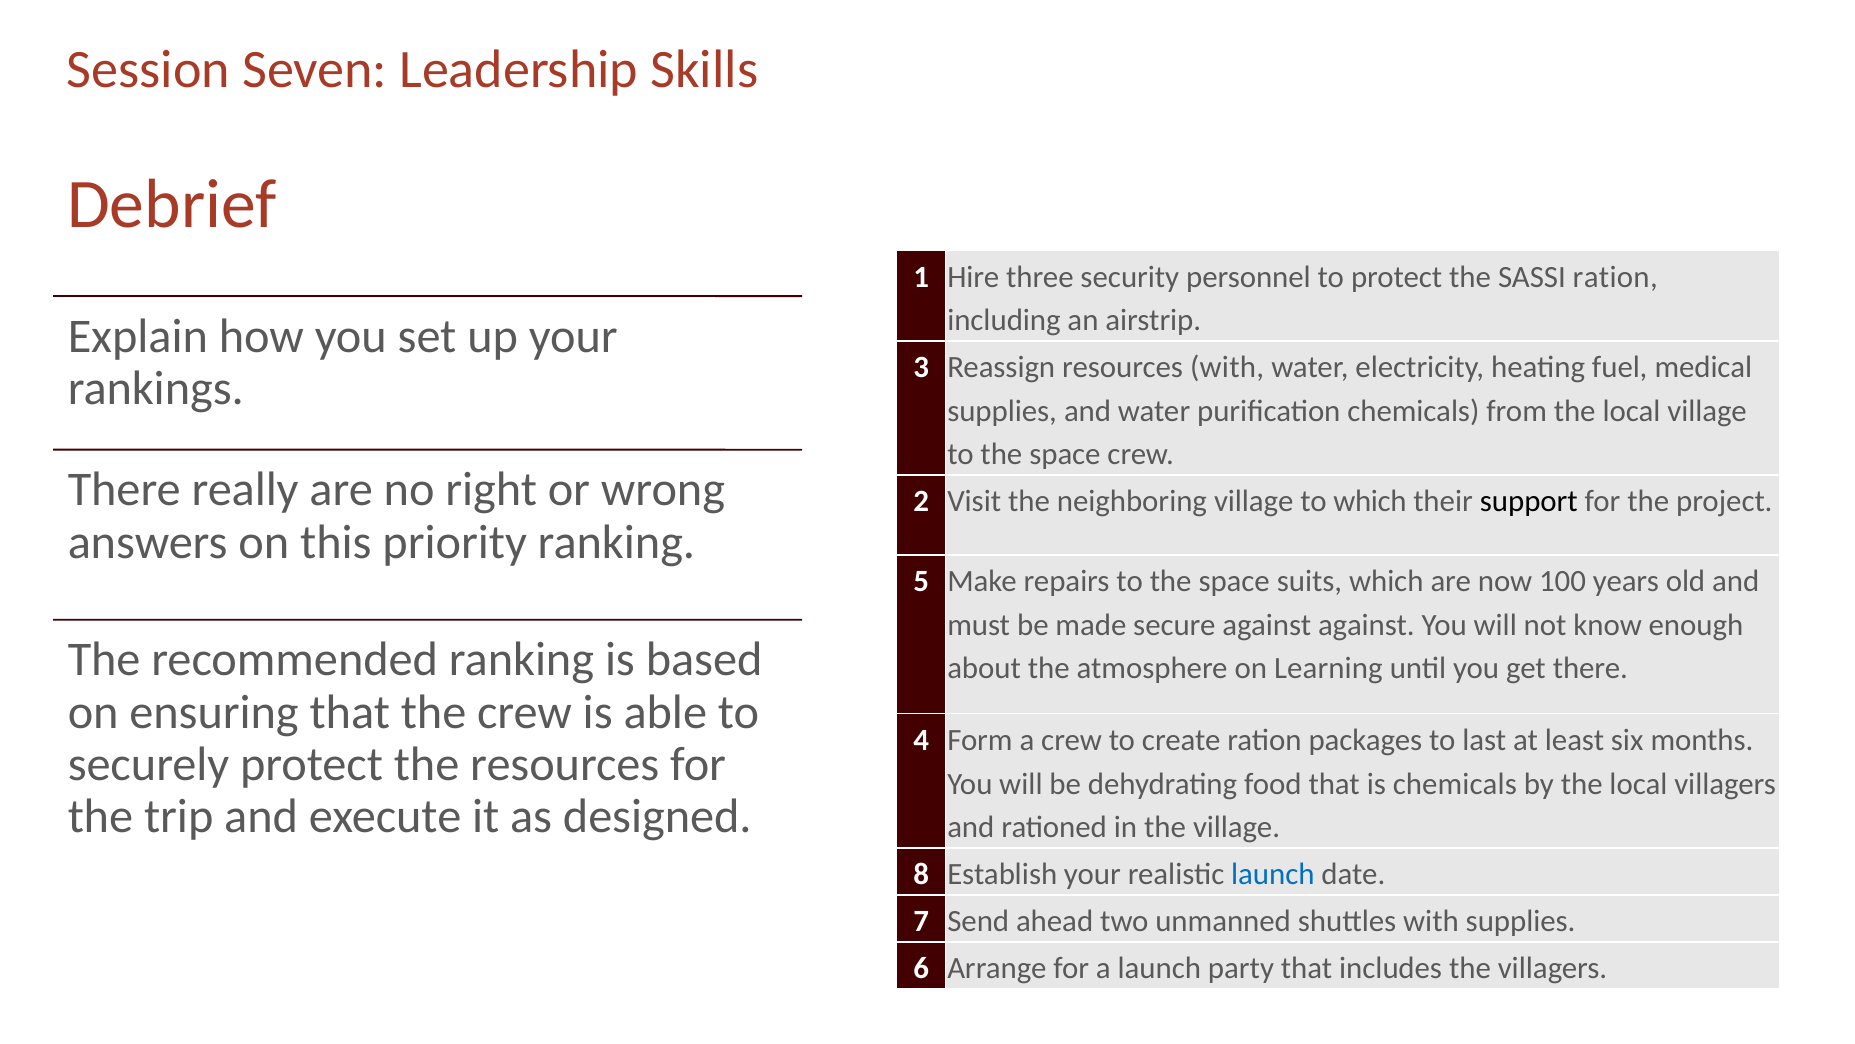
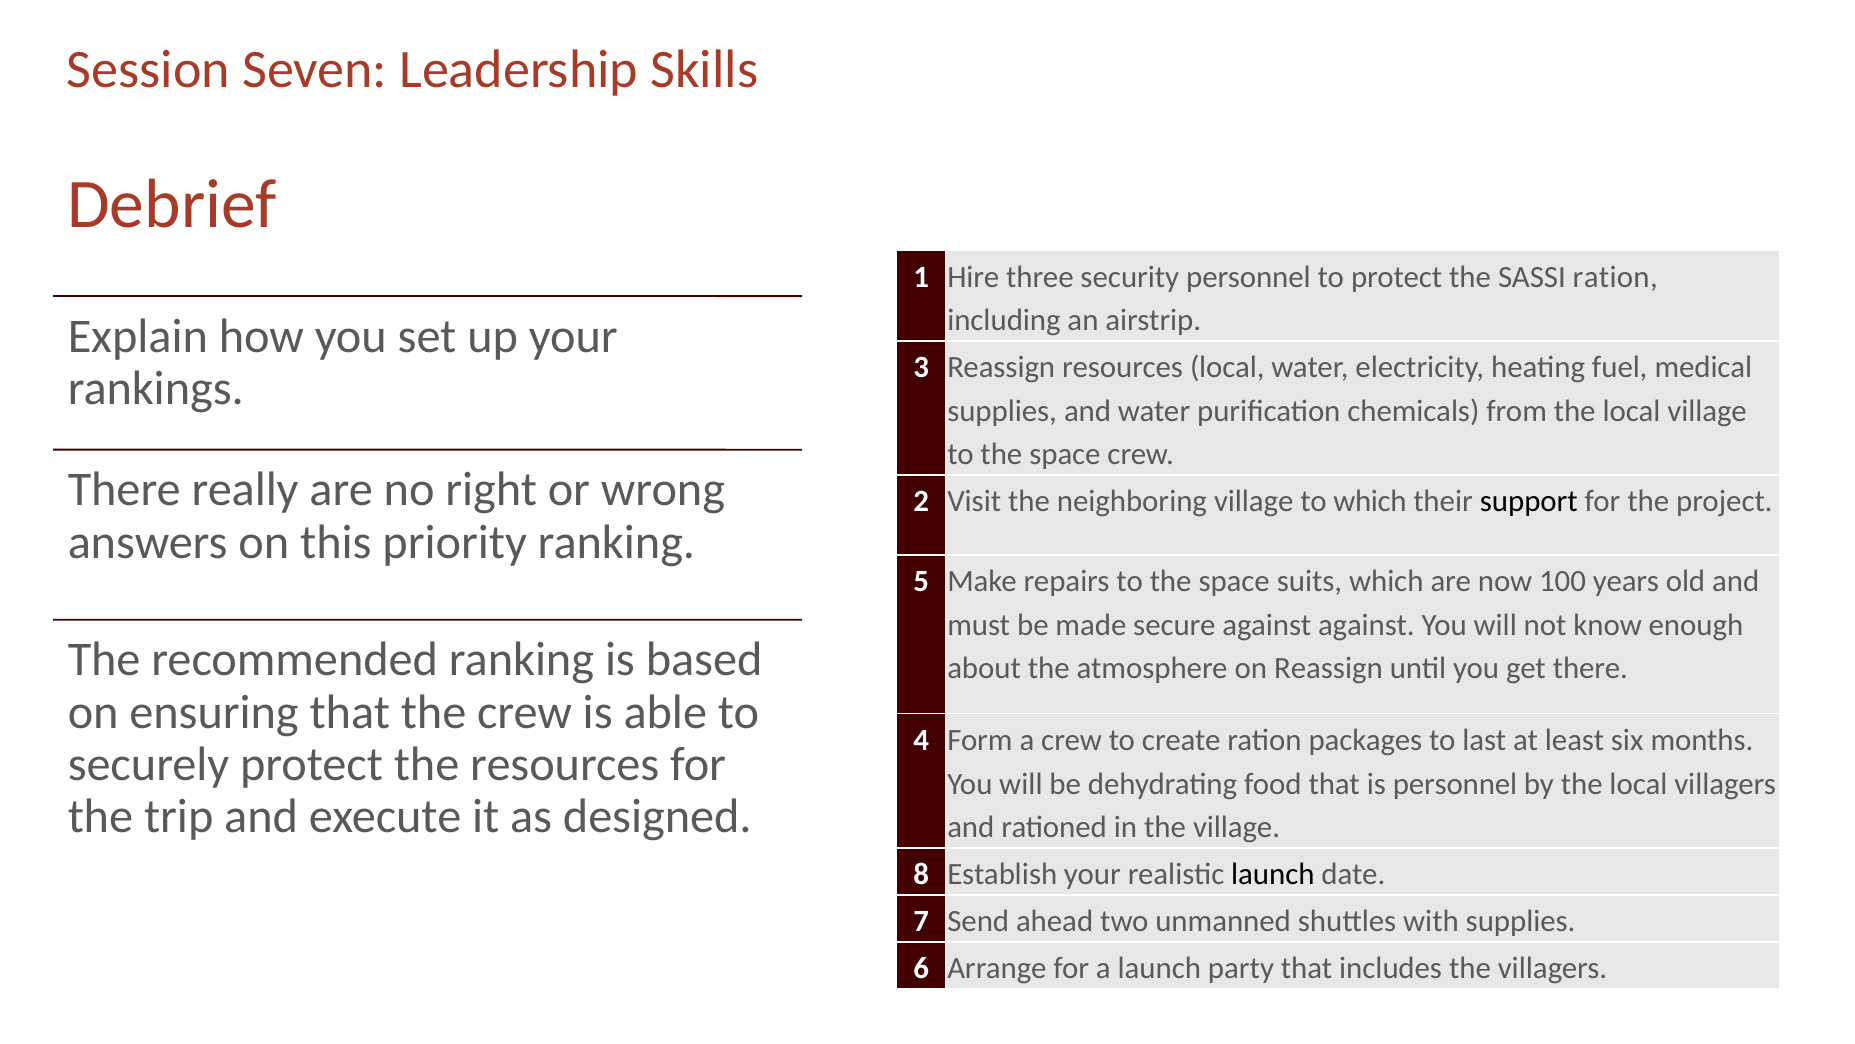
resources with: with -> local
on Learning: Learning -> Reassign
is chemicals: chemicals -> personnel
launch at (1273, 874) colour: blue -> black
